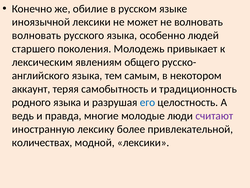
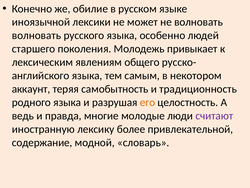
его colour: blue -> orange
количествах: количествах -> содержание
модной лексики: лексики -> словарь
